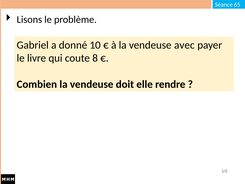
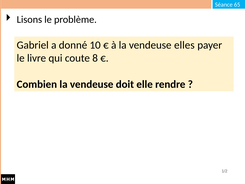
avec: avec -> elles
